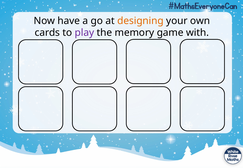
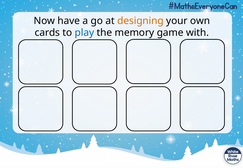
play colour: purple -> blue
